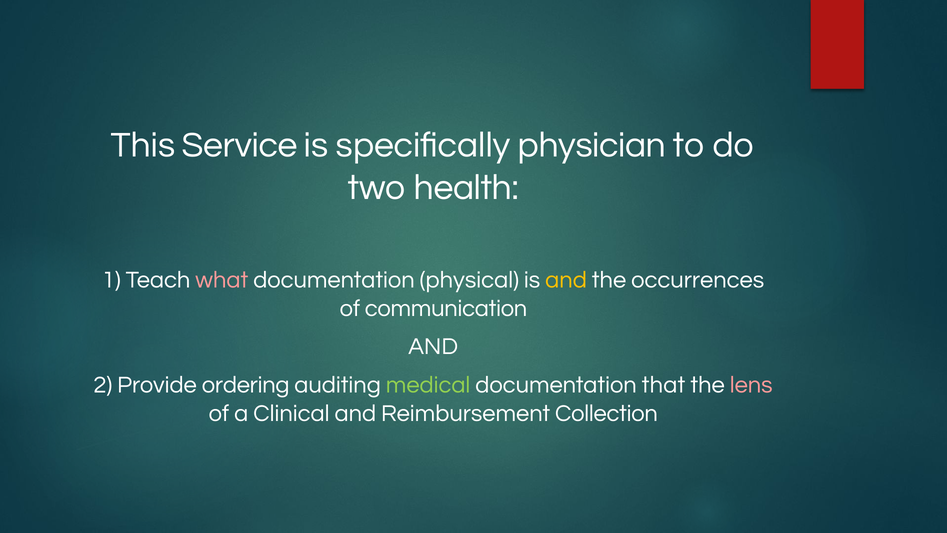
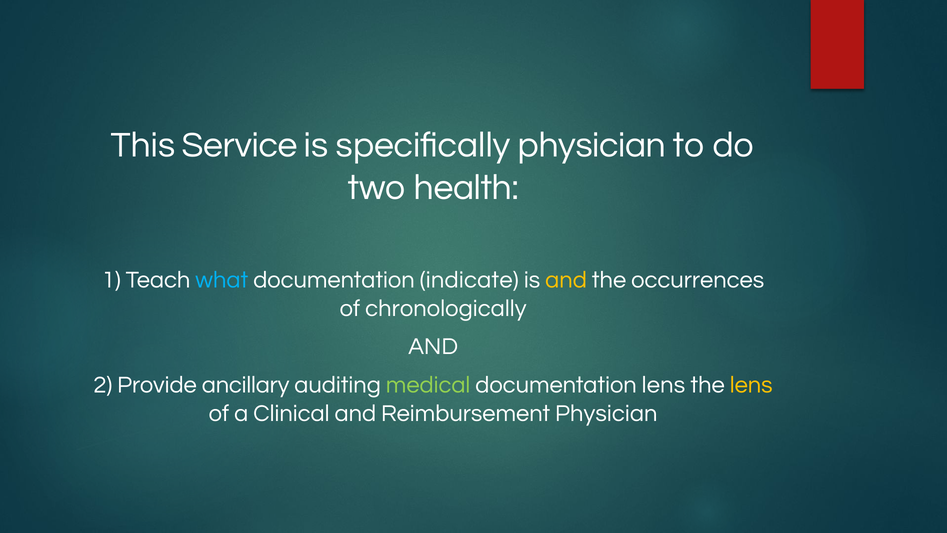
what colour: pink -> light blue
physical: physical -> indicate
communication: communication -> chronologically
ordering: ordering -> ancillary
documentation that: that -> lens
lens at (751, 385) colour: pink -> yellow
Reimbursement Collection: Collection -> Physician
